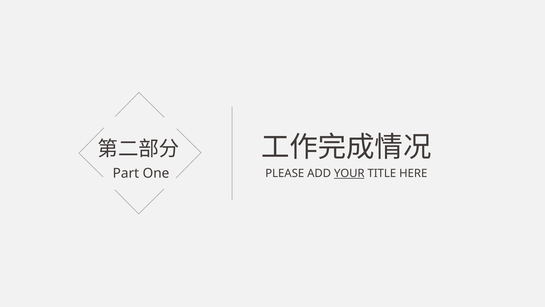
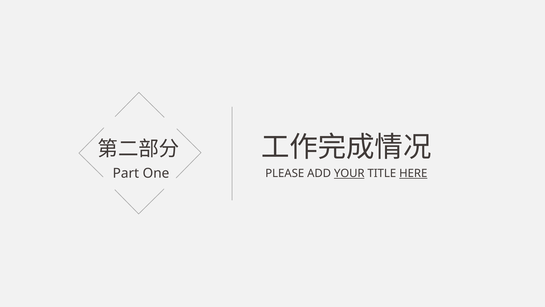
HERE underline: none -> present
